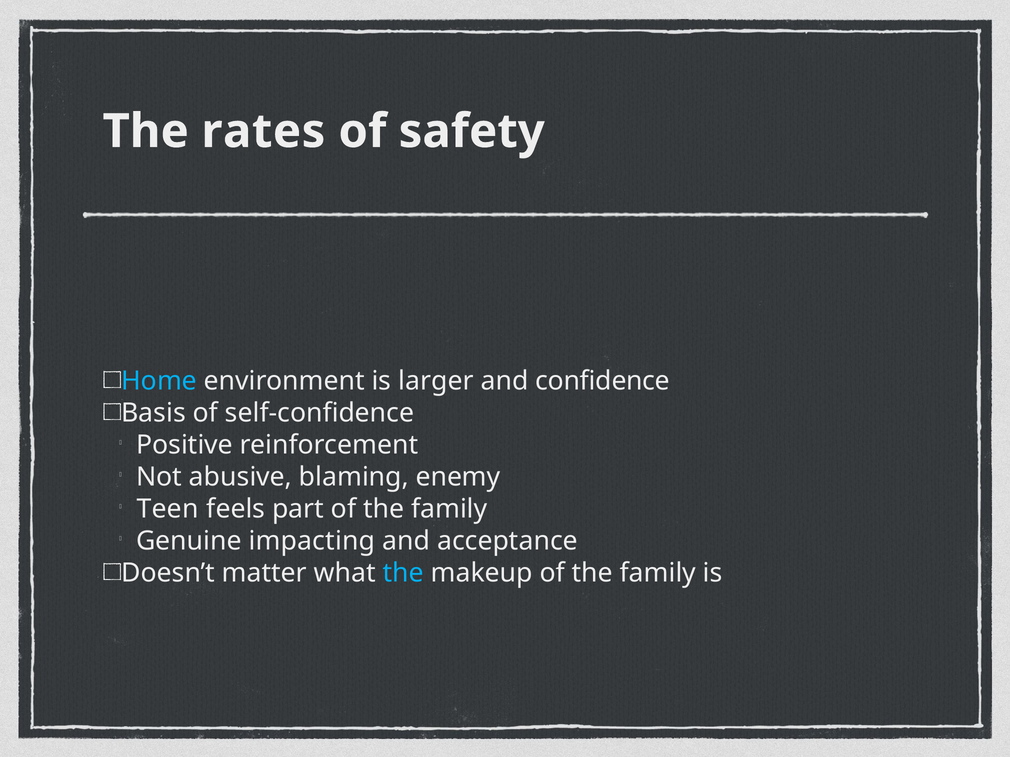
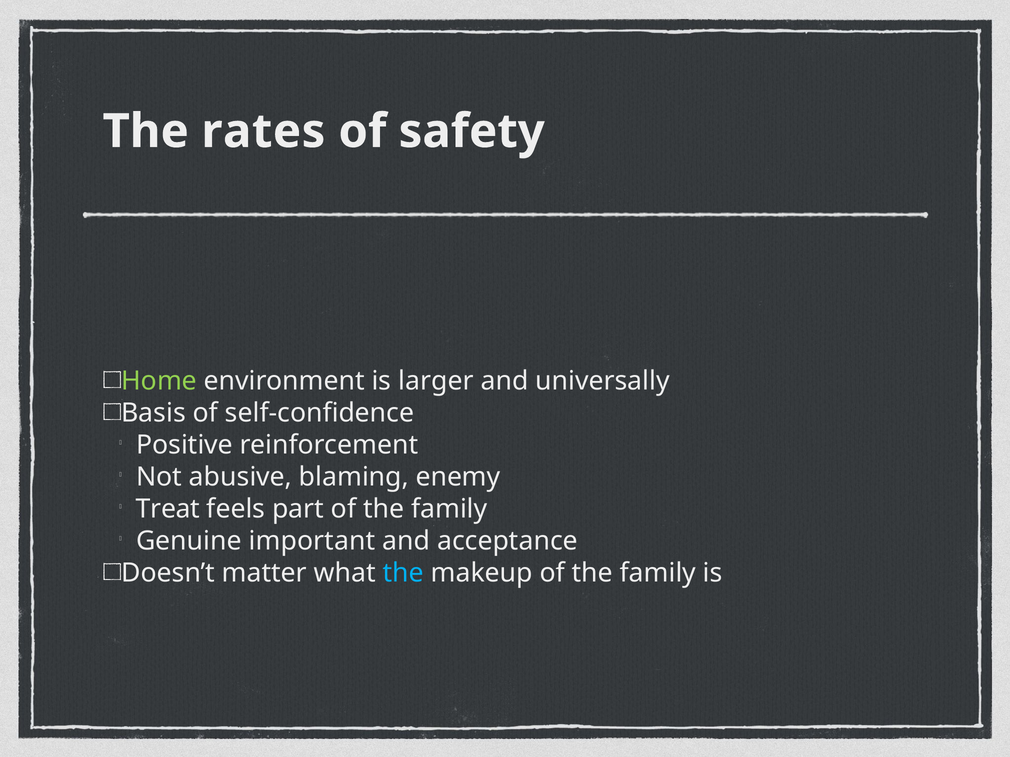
Home colour: light blue -> light green
confidence: confidence -> universally
Teen: Teen -> Treat
impacting: impacting -> important
